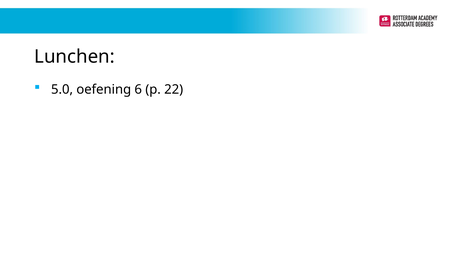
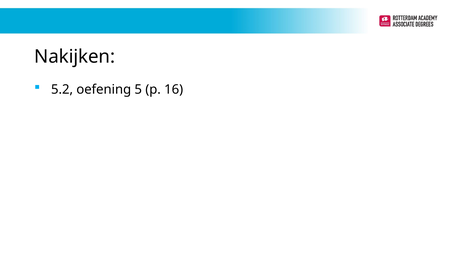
Lunchen: Lunchen -> Nakijken
5.0: 5.0 -> 5.2
6: 6 -> 5
22: 22 -> 16
